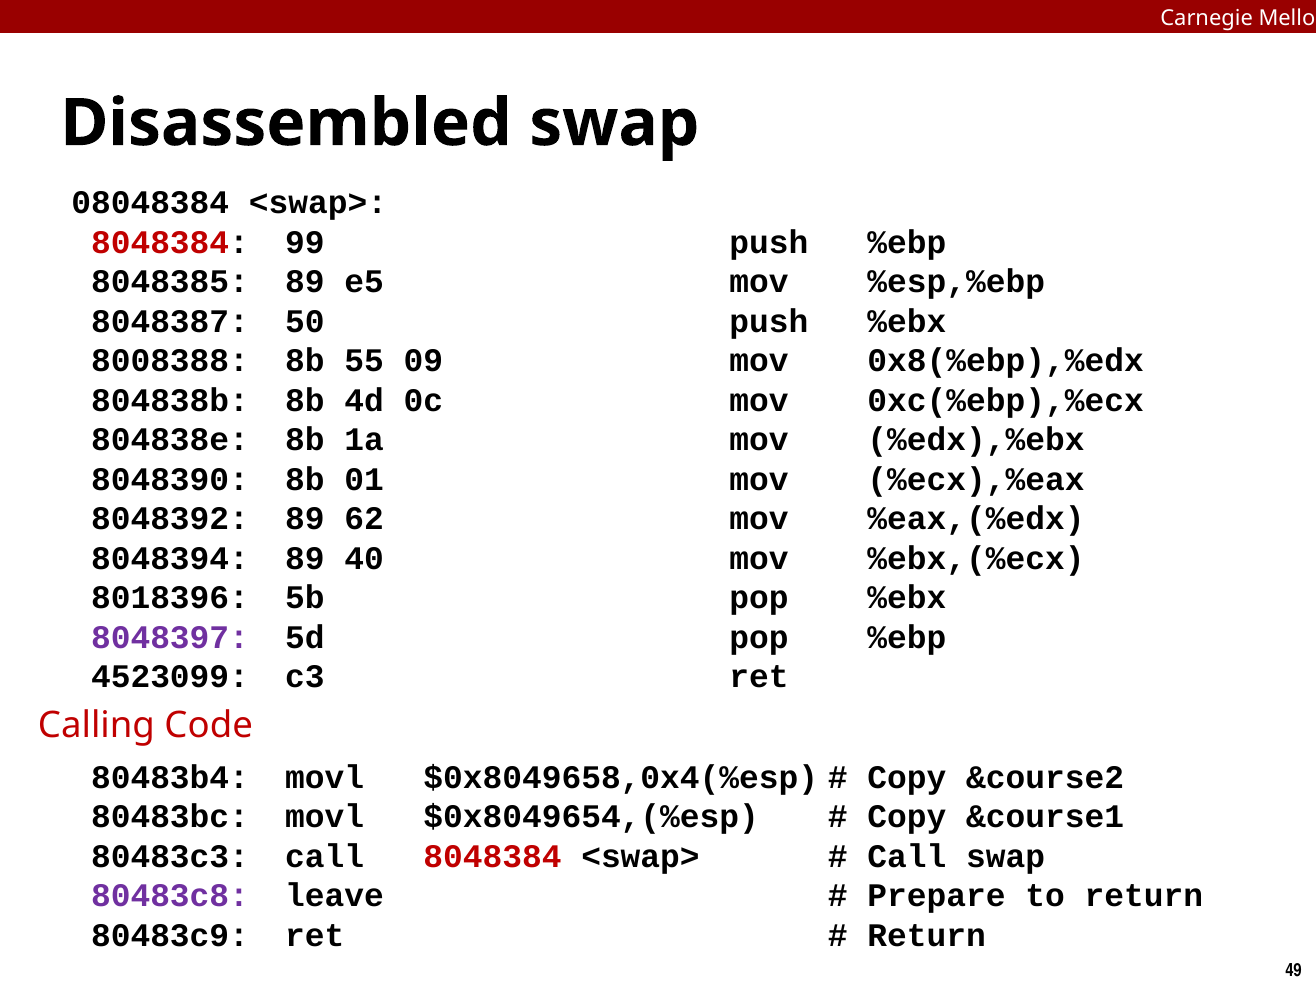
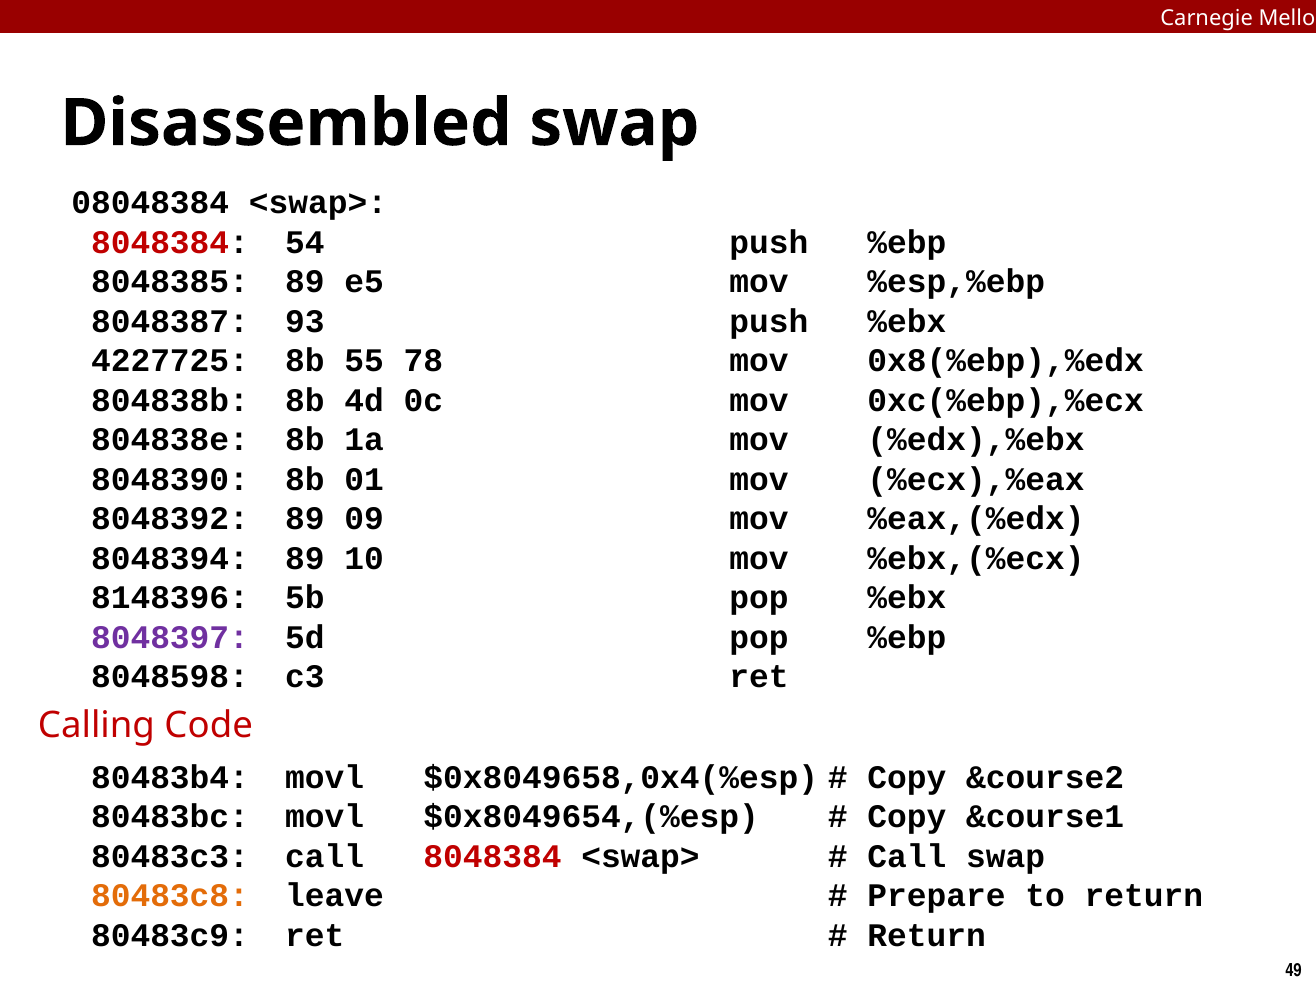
99: 99 -> 54
50: 50 -> 93
8008388: 8008388 -> 4227725
09: 09 -> 78
62: 62 -> 09
40: 40 -> 10
8018396: 8018396 -> 8148396
4523099: 4523099 -> 8048598
80483c8 colour: purple -> orange
